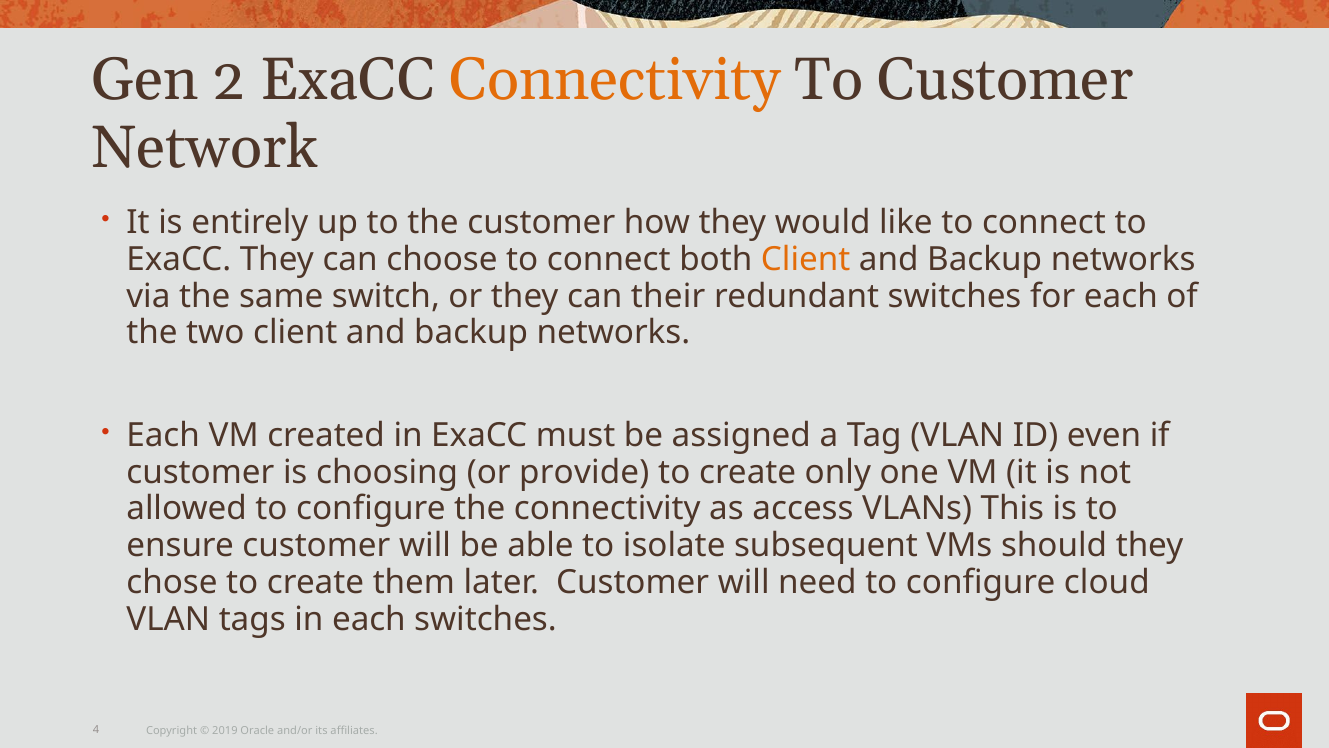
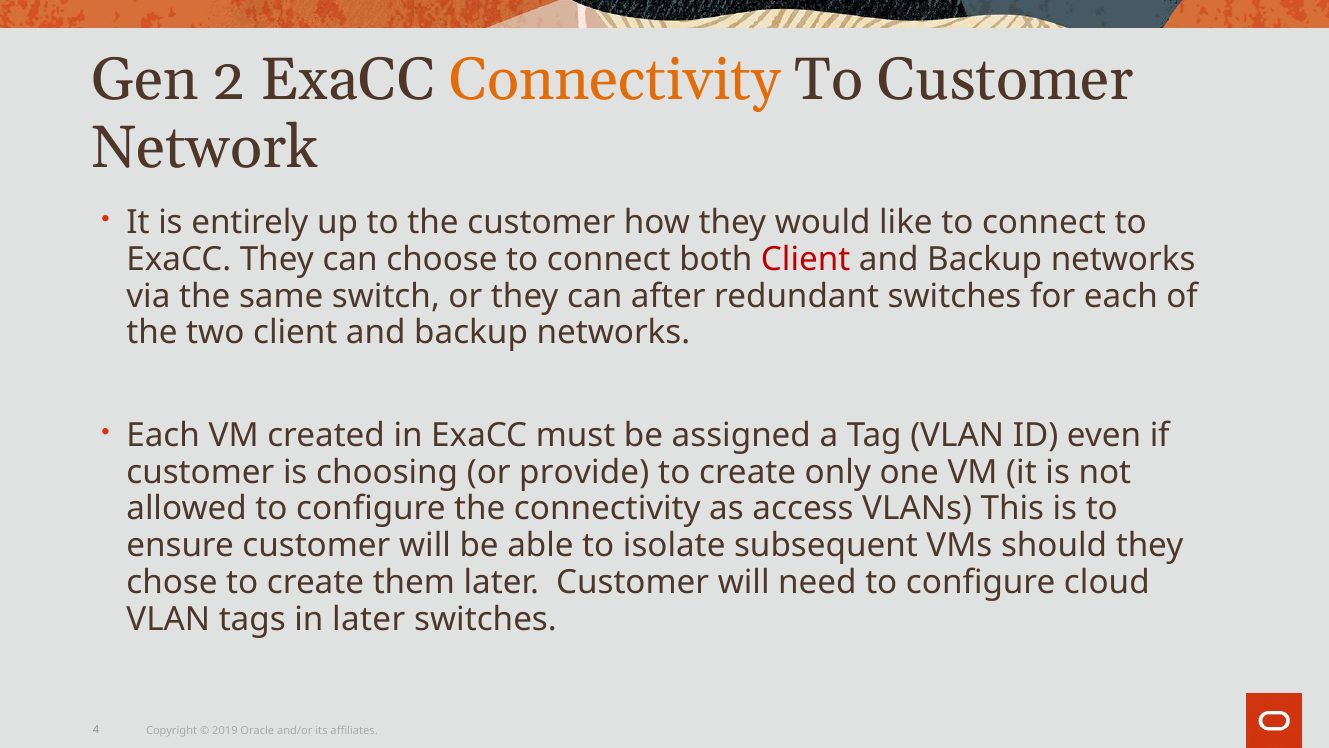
Client at (806, 259) colour: orange -> red
their: their -> after
in each: each -> later
